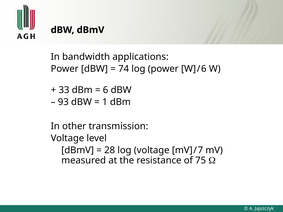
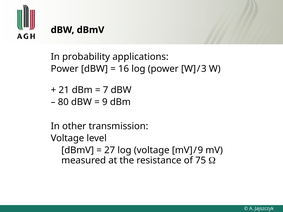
bandwidth: bandwidth -> probability
74: 74 -> 16
6 at (204, 69): 6 -> 3
33: 33 -> 21
6 at (106, 90): 6 -> 7
93: 93 -> 80
1 at (105, 102): 1 -> 9
28: 28 -> 27
7 at (200, 150): 7 -> 9
